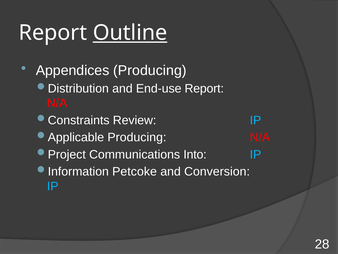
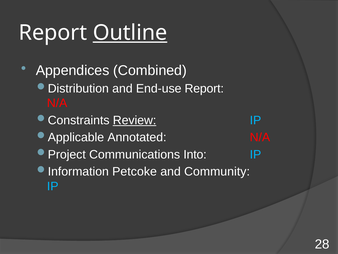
Appendices Producing: Producing -> Combined
Review underline: none -> present
Producing at (137, 137): Producing -> Annotated
Conversion: Conversion -> Community
